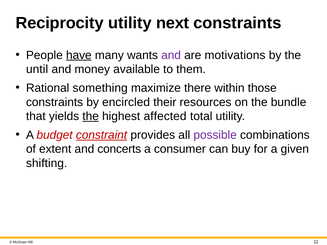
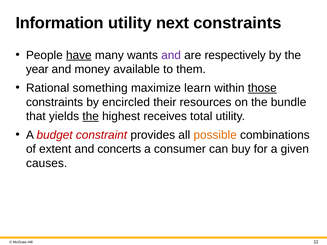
Reciprocity: Reciprocity -> Information
motivations: motivations -> respectively
until: until -> year
there: there -> learn
those underline: none -> present
affected: affected -> receives
constraint underline: present -> none
possible colour: purple -> orange
shifting: shifting -> causes
